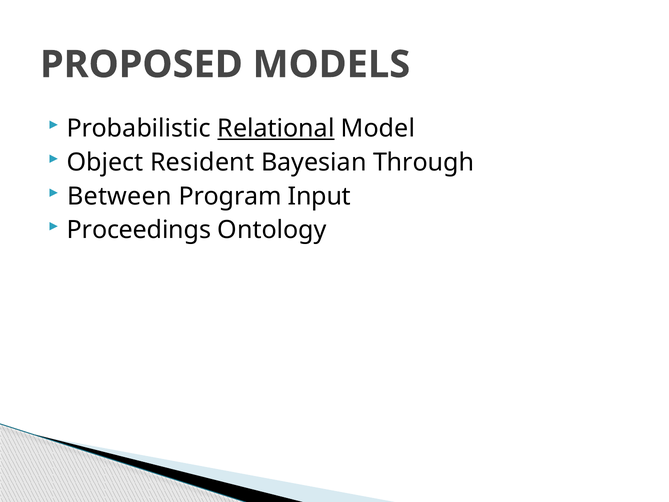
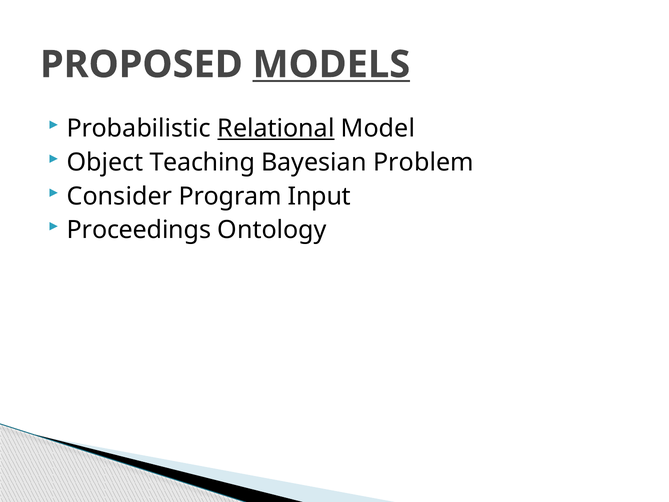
MODELS underline: none -> present
Resident: Resident -> Teaching
Through: Through -> Problem
Between: Between -> Consider
